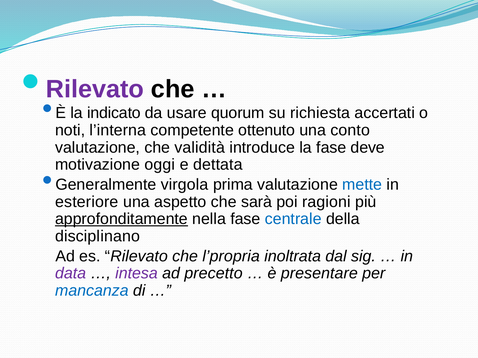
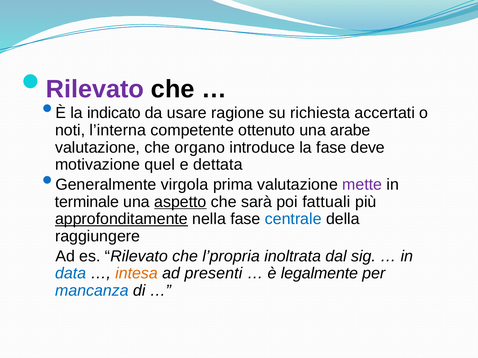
quorum: quorum -> ragione
conto: conto -> arabe
validità: validità -> organo
oggi: oggi -> quel
mette colour: blue -> purple
esteriore: esteriore -> terminale
aspetto underline: none -> present
ragioni: ragioni -> fattuali
disciplinano: disciplinano -> raggiungere
data colour: purple -> blue
intesa colour: purple -> orange
precetto: precetto -> presenti
presentare: presentare -> legalmente
